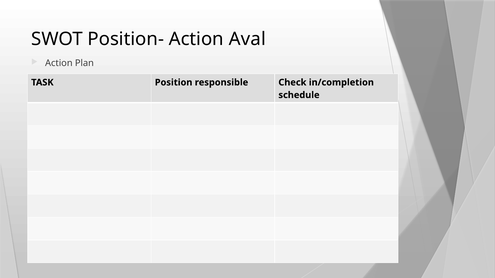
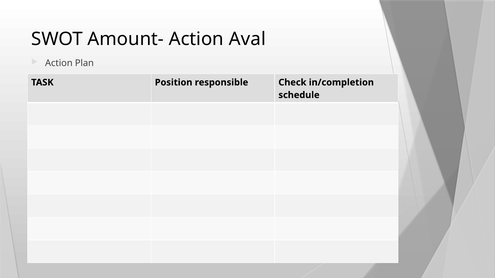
Position-: Position- -> Amount-
